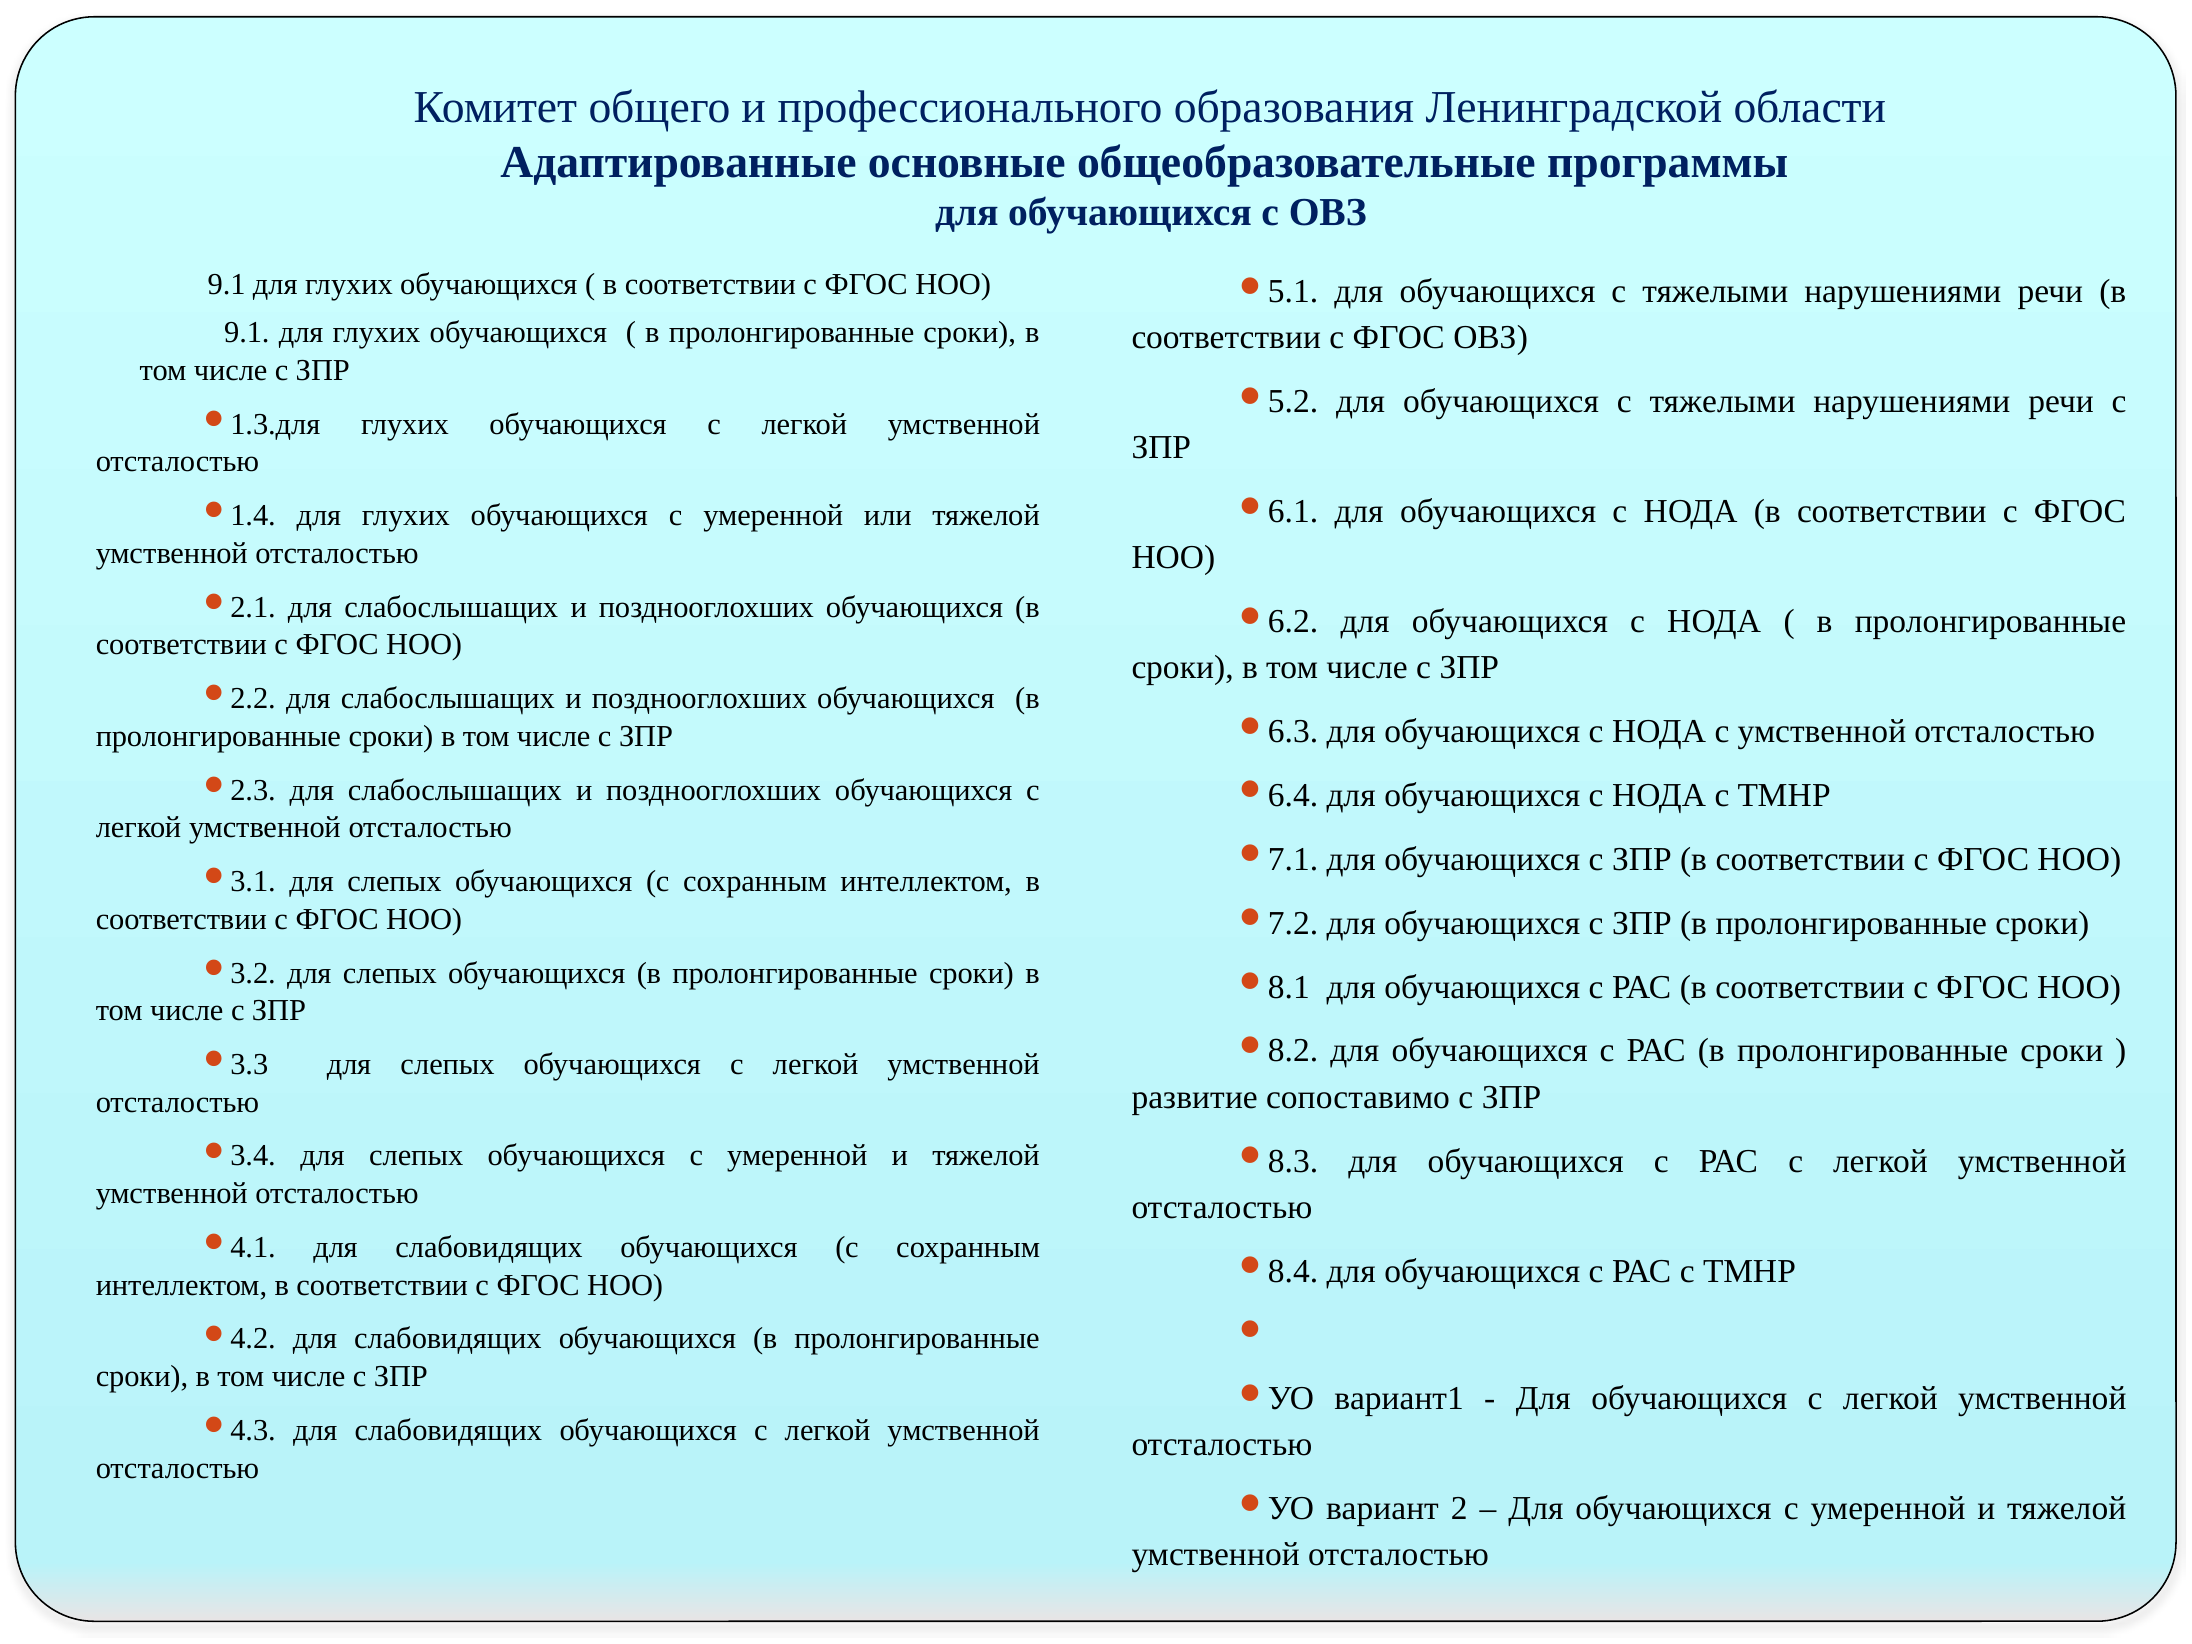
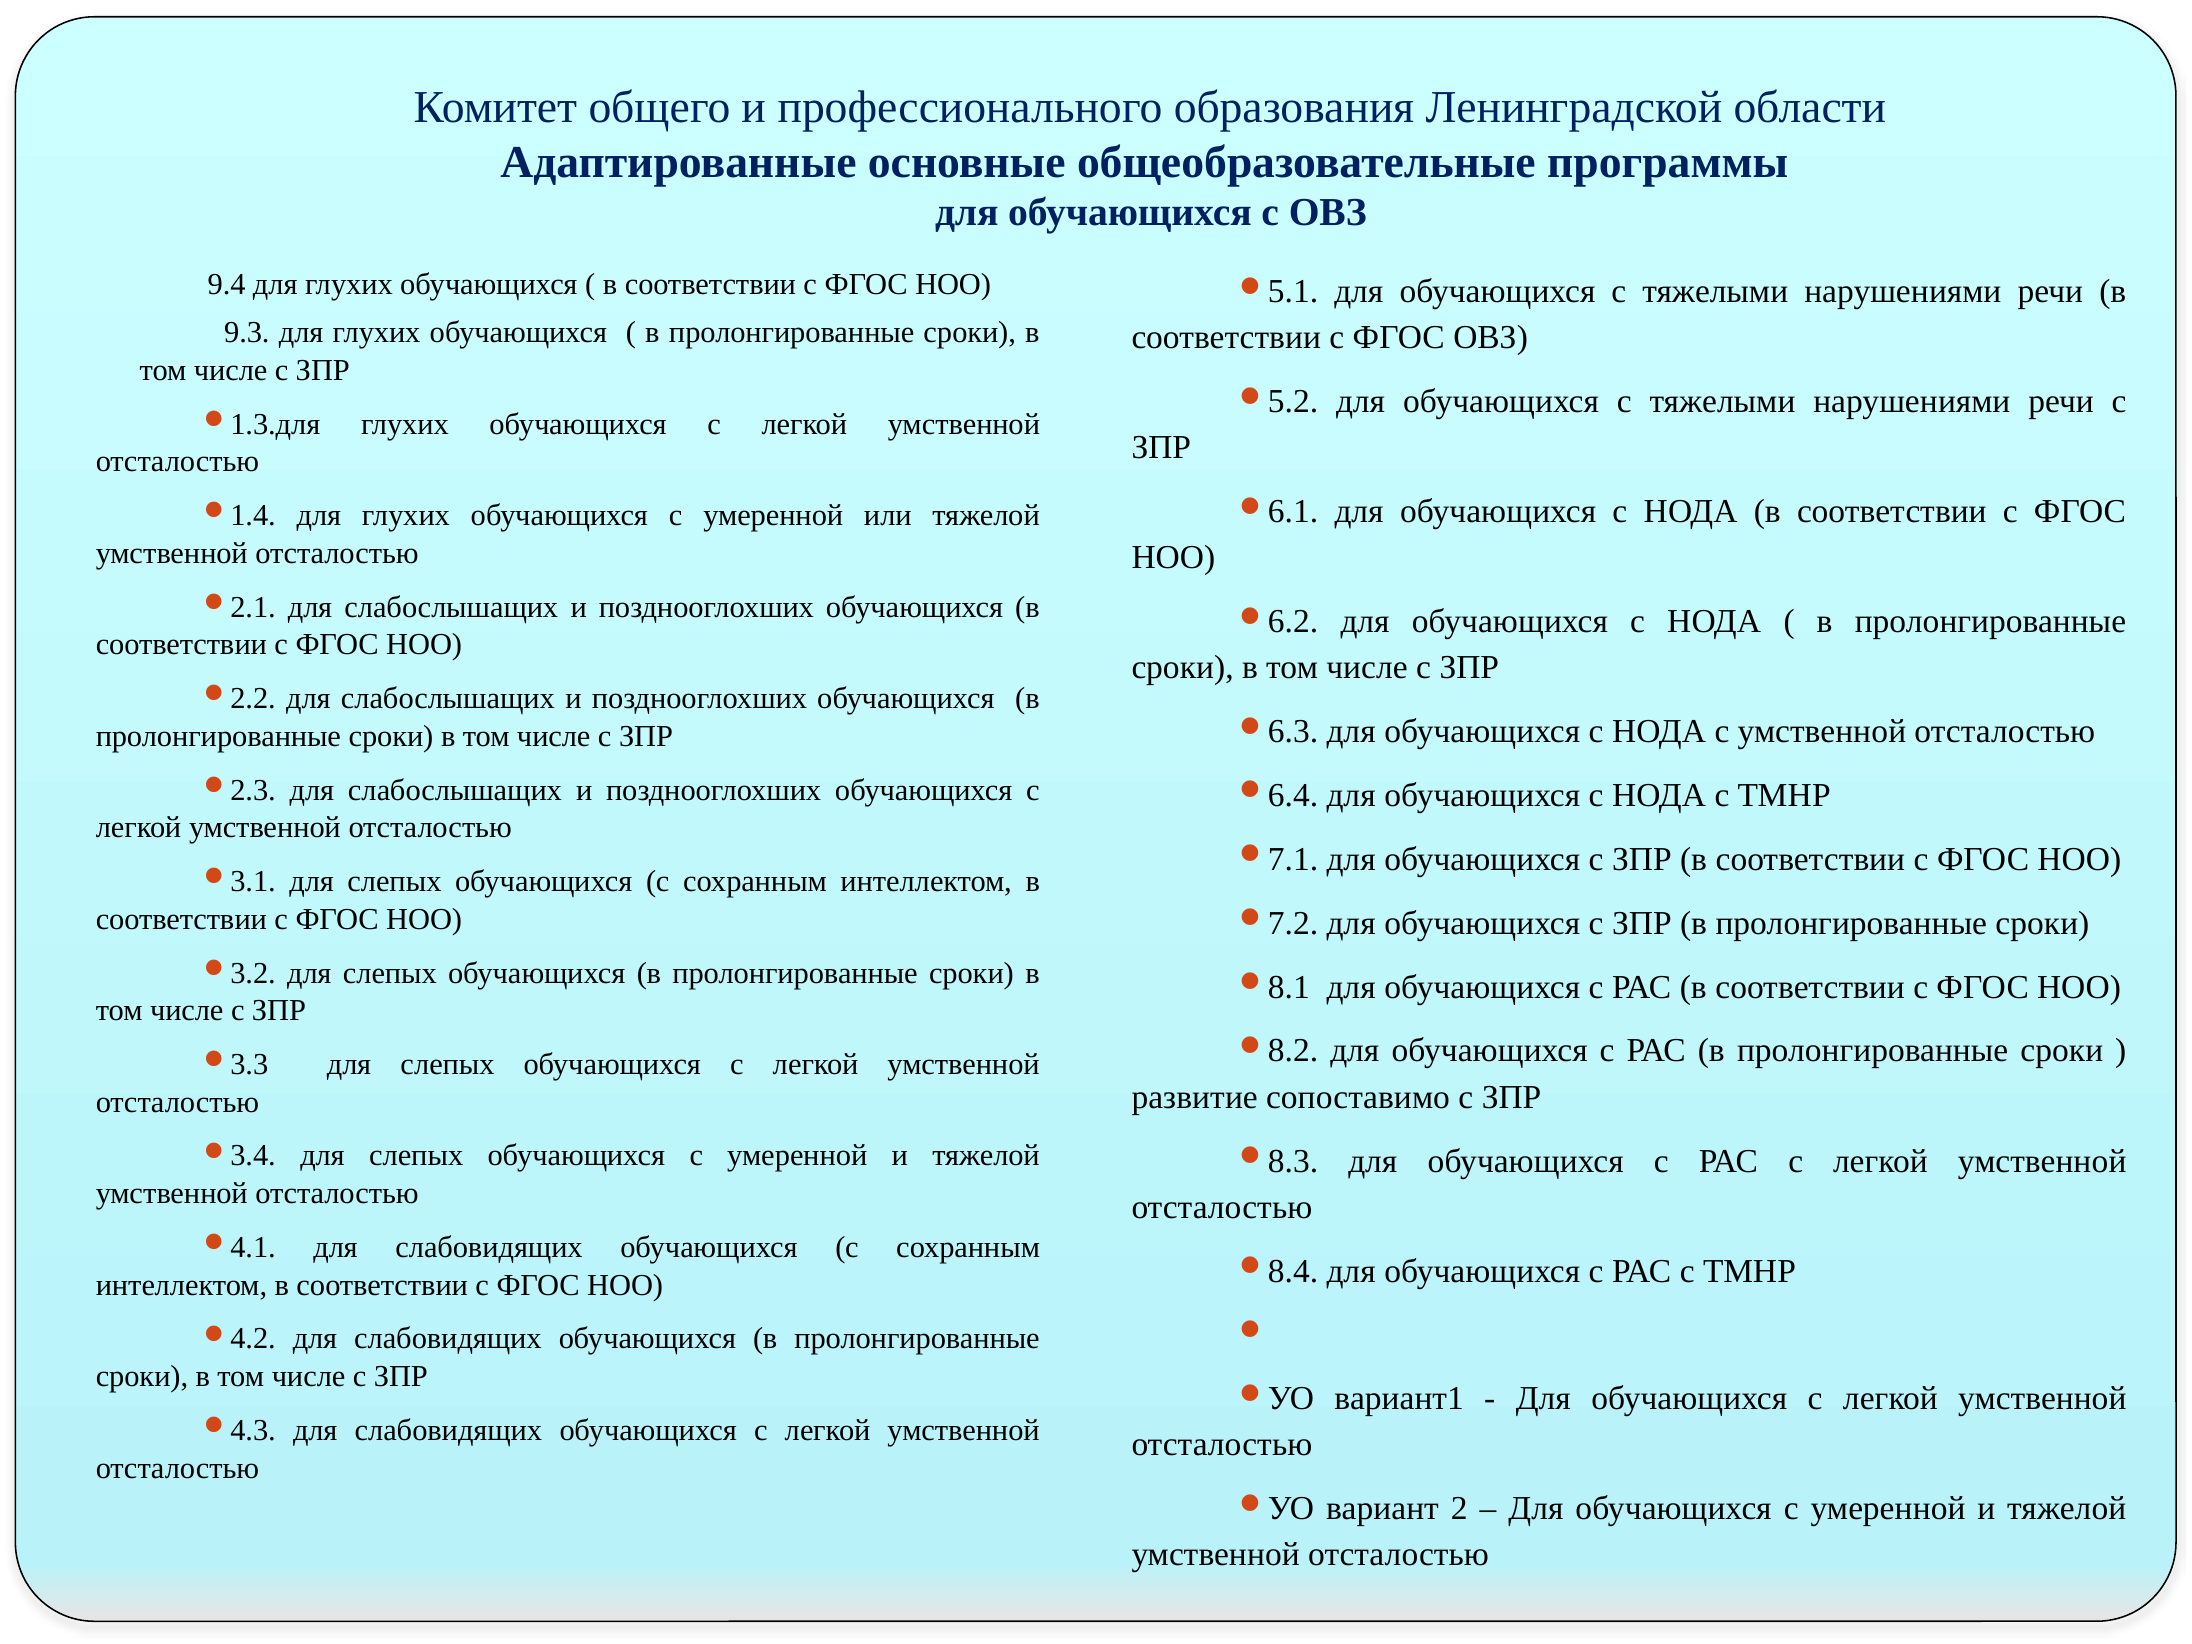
9.1 at (227, 285): 9.1 -> 9.4
9.1 at (247, 333): 9.1 -> 9.3
